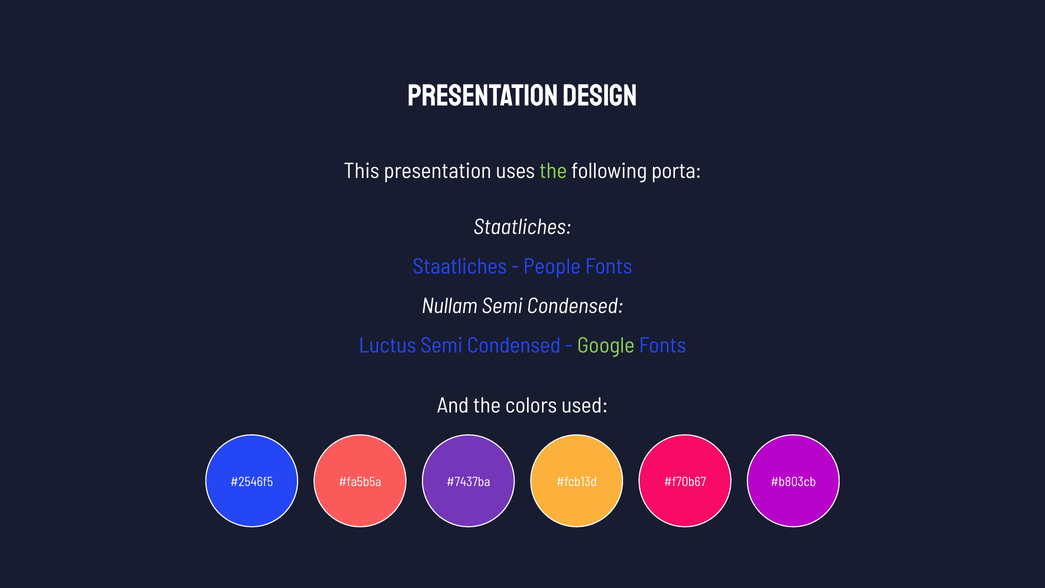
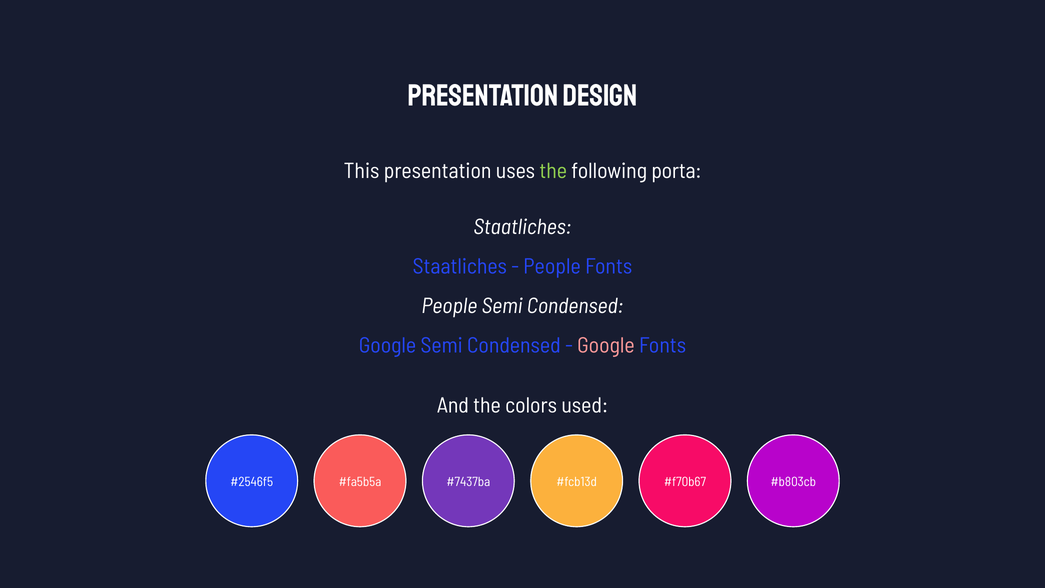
Nullam at (449, 306): Nullam -> People
Luctus at (387, 345): Luctus -> Google
Google at (606, 345) colour: light green -> pink
